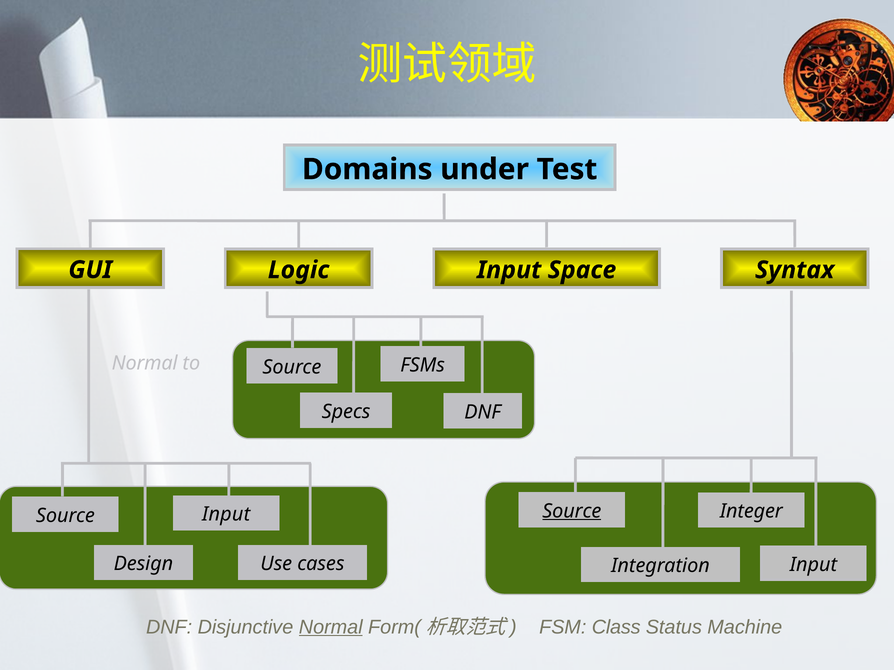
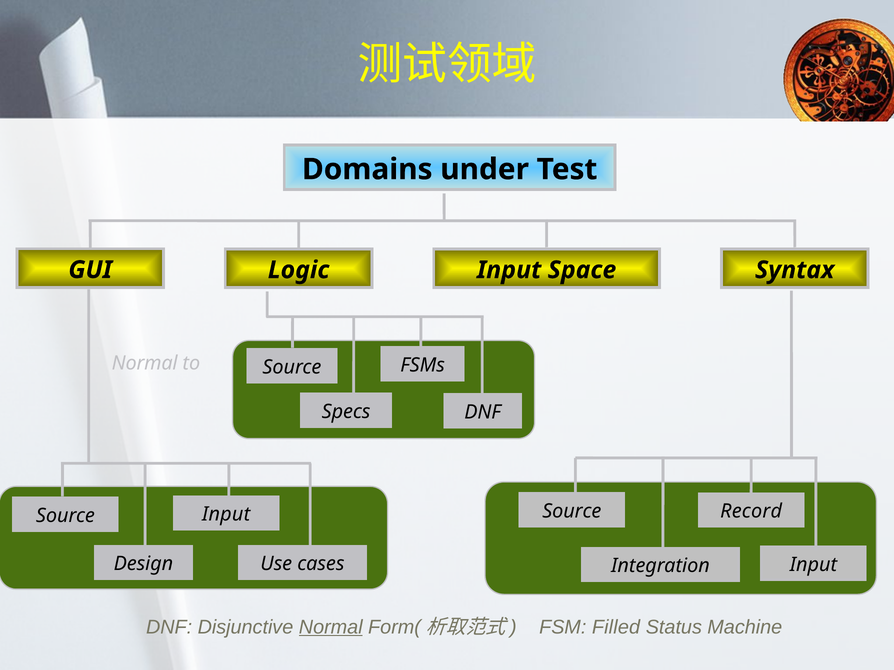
Source at (572, 511) underline: present -> none
Integer: Integer -> Record
Class: Class -> Filled
